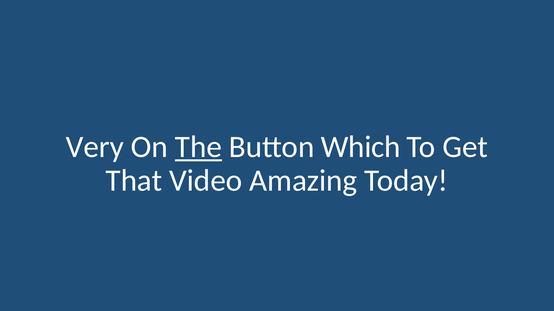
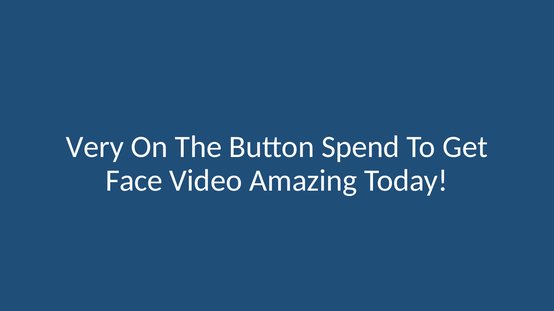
The underline: present -> none
Which: Which -> Spend
That: That -> Face
